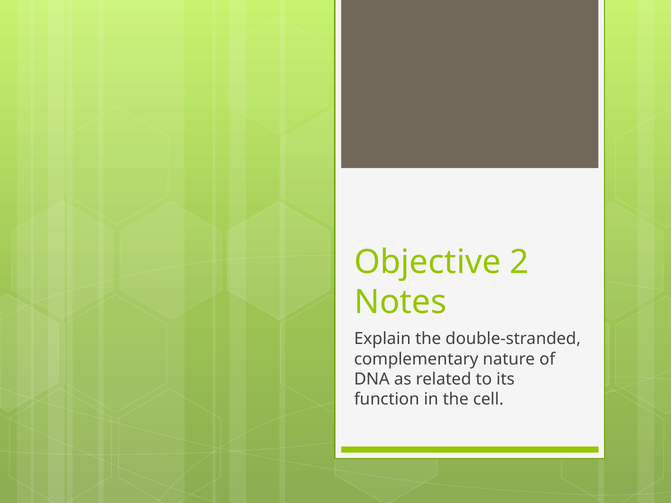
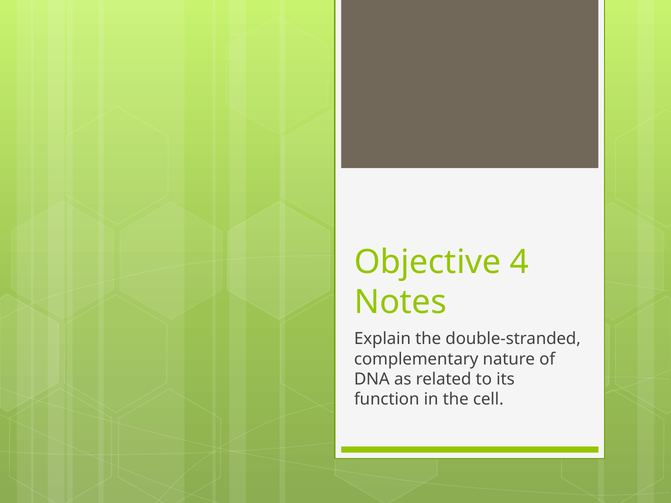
2: 2 -> 4
